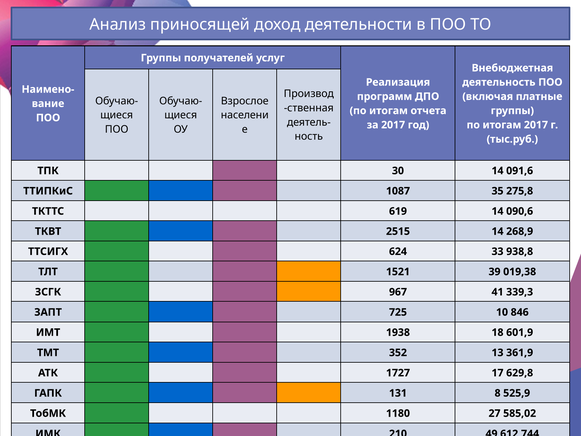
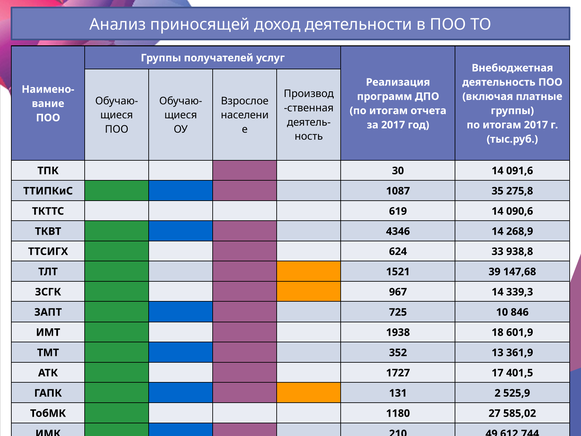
2515: 2515 -> 4346
019,38: 019,38 -> 147,68
967 41: 41 -> 14
629,8: 629,8 -> 401,5
8: 8 -> 2
